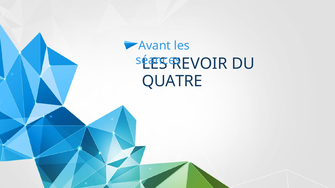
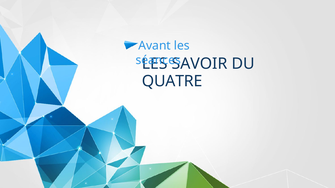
REVOIR: REVOIR -> SAVOIR
